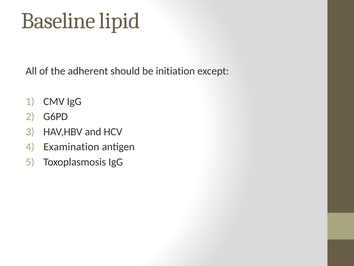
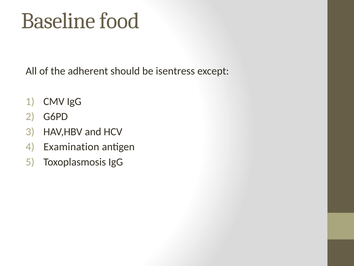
lipid: lipid -> food
initiation: initiation -> isentress
